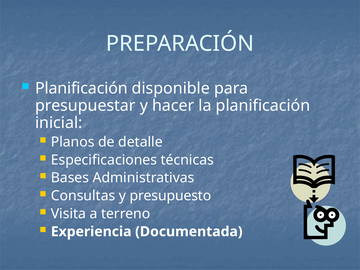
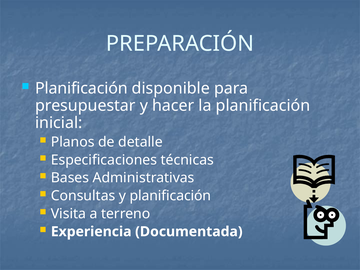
y presupuesto: presupuesto -> planificación
